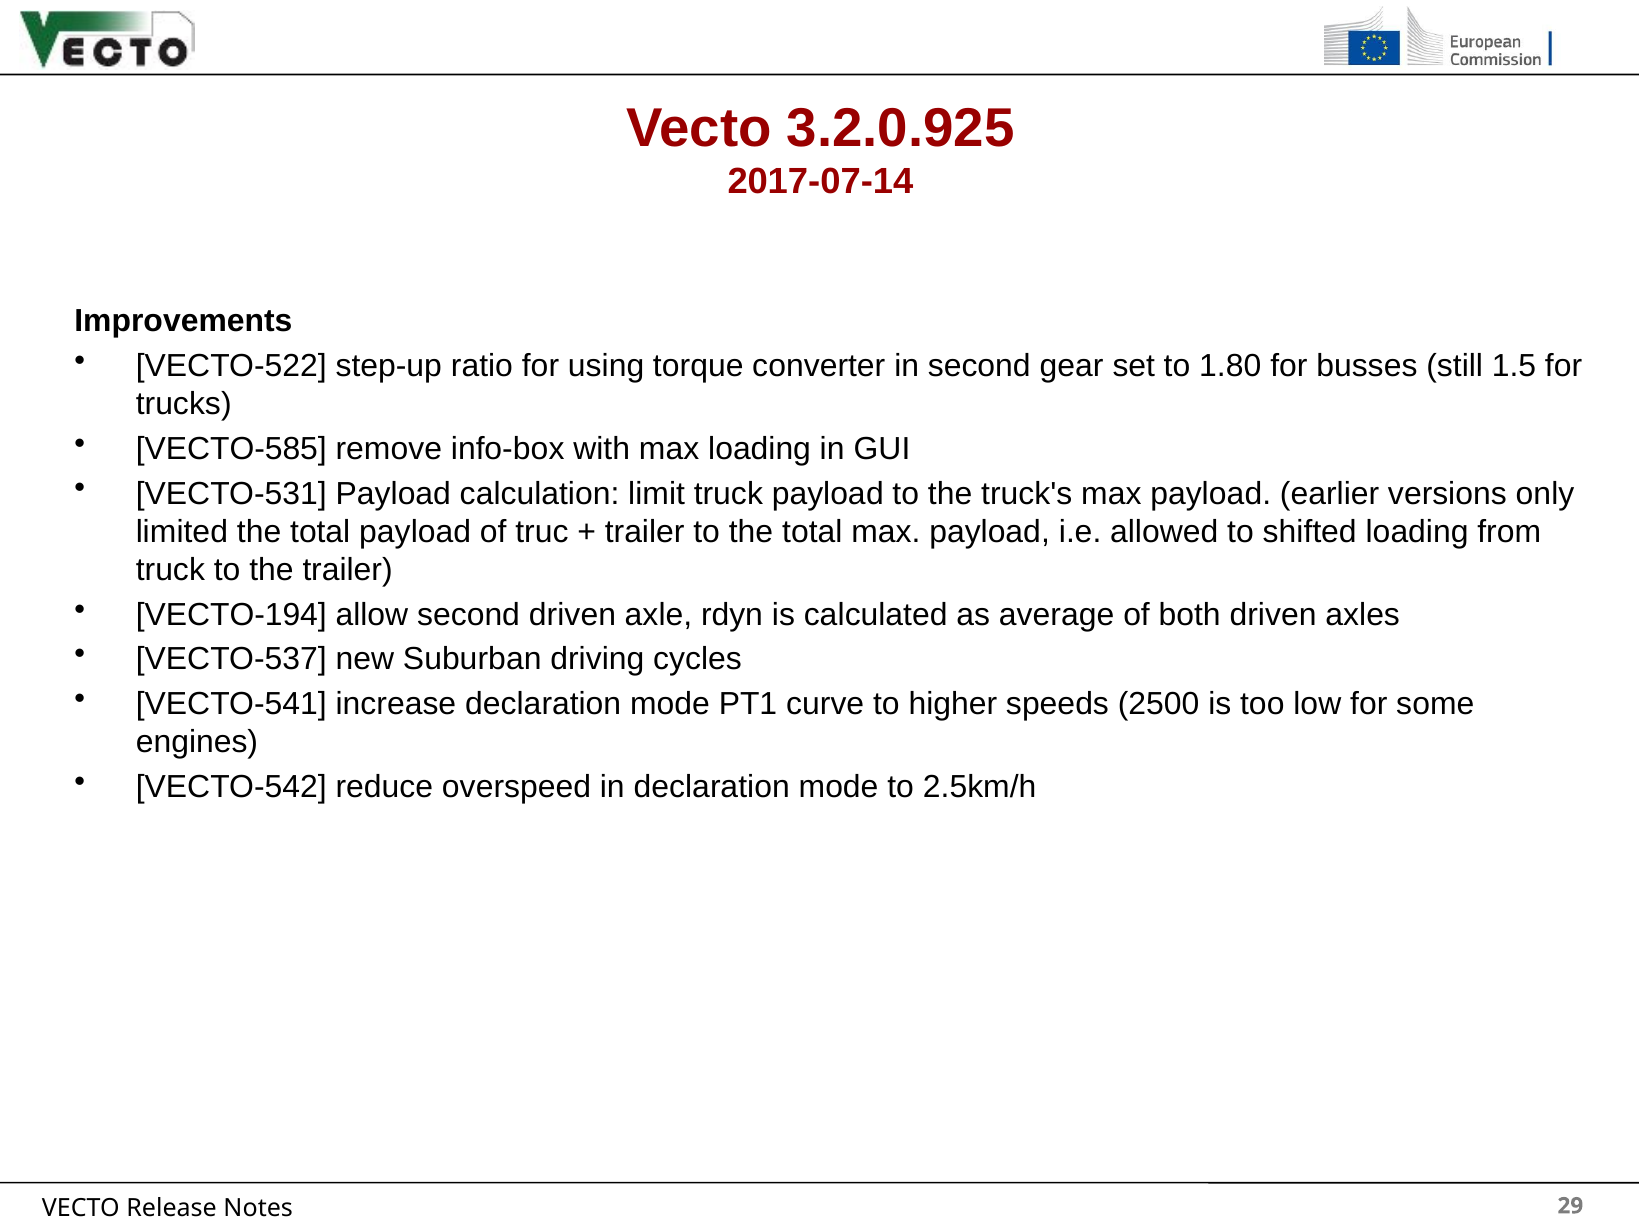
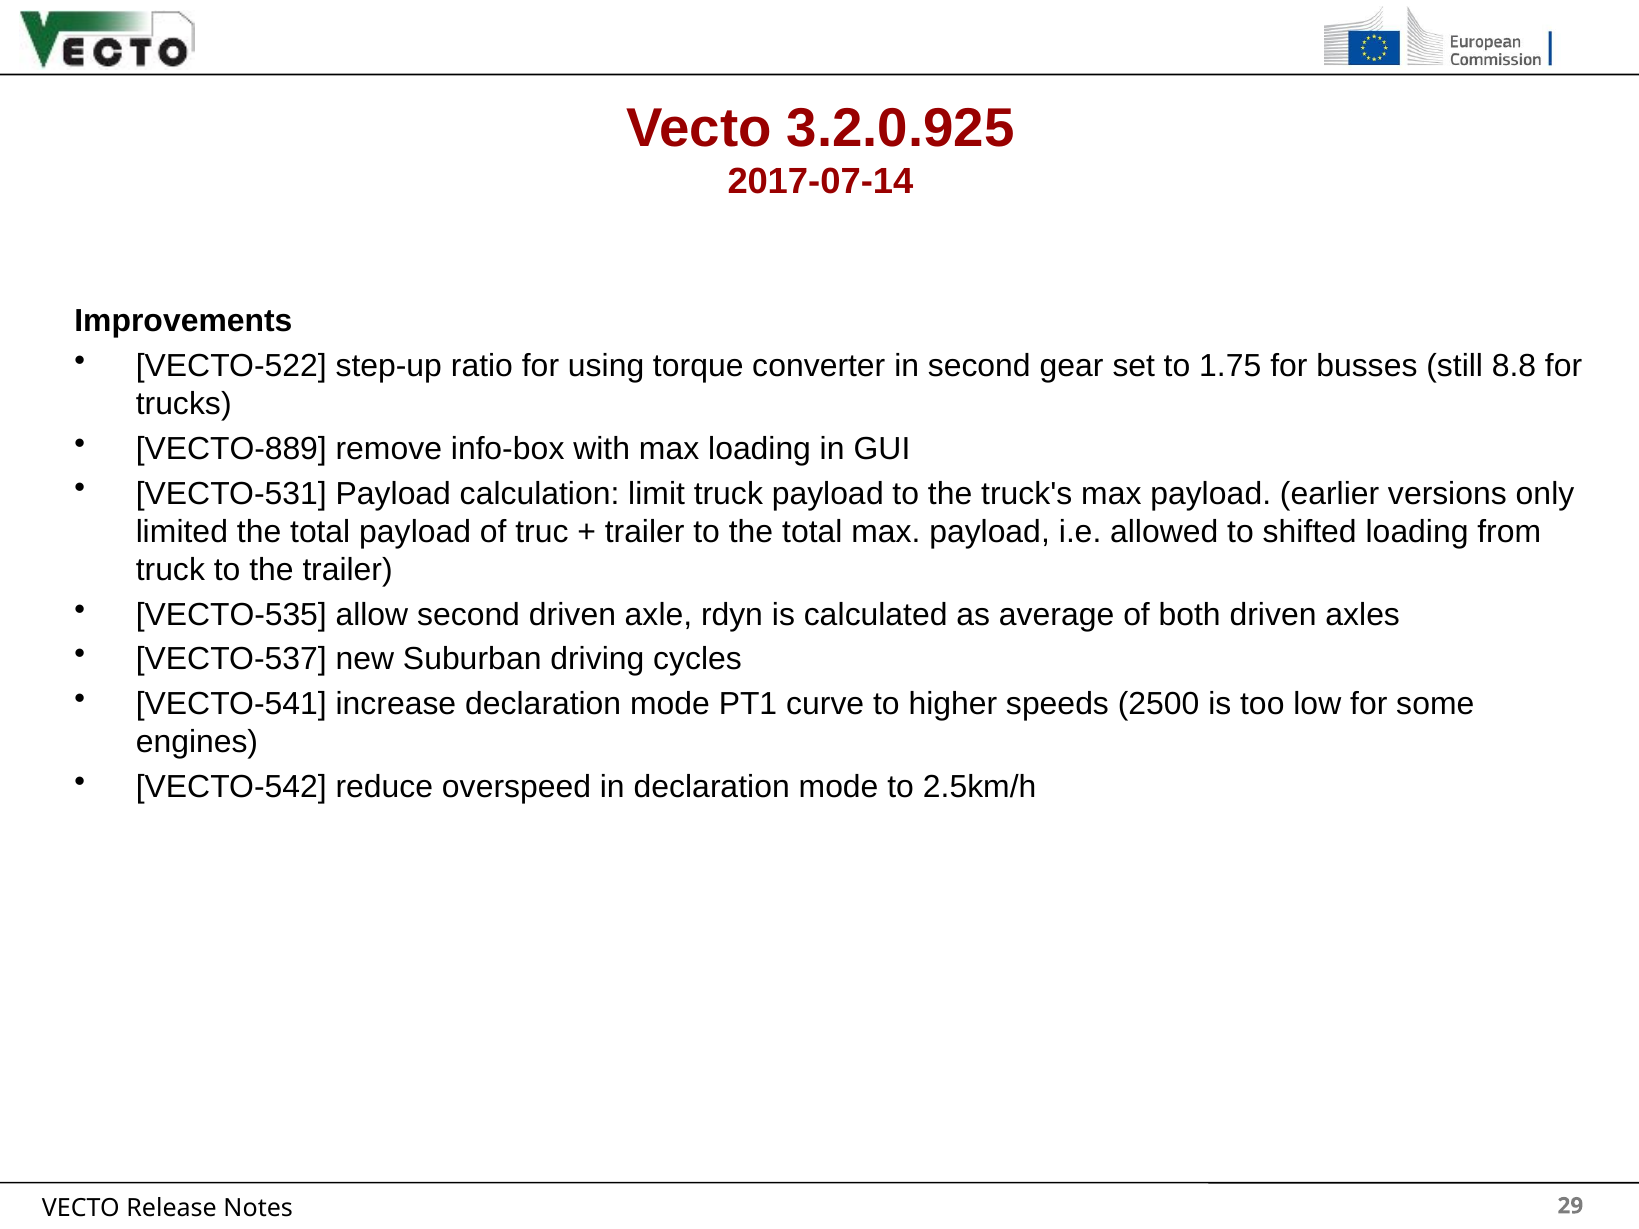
1.80: 1.80 -> 1.75
1.5: 1.5 -> 8.8
VECTO-585: VECTO-585 -> VECTO-889
VECTO-194: VECTO-194 -> VECTO-535
